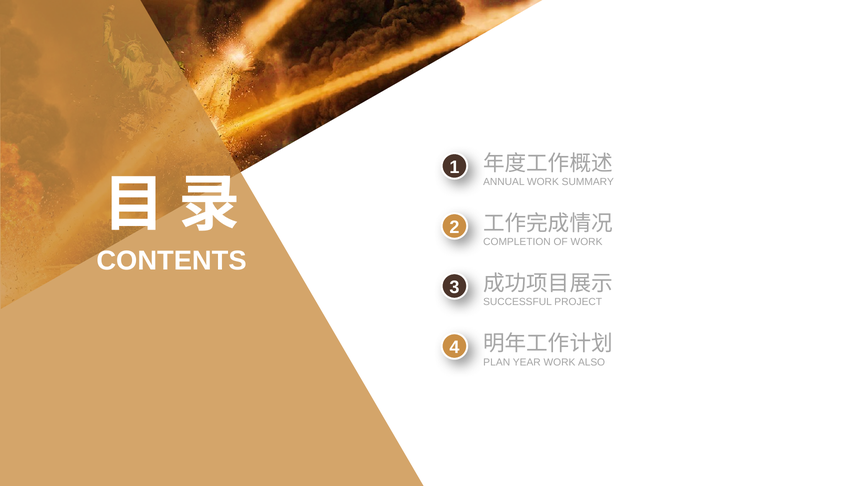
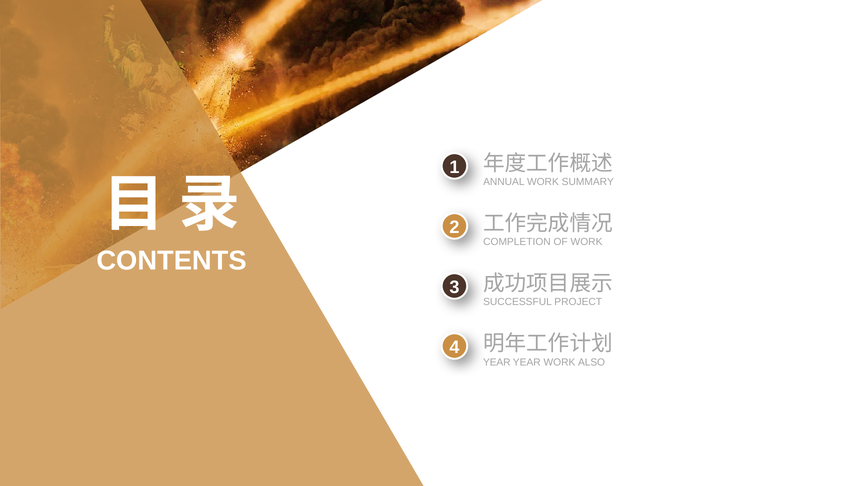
PLAN at (497, 362): PLAN -> YEAR
